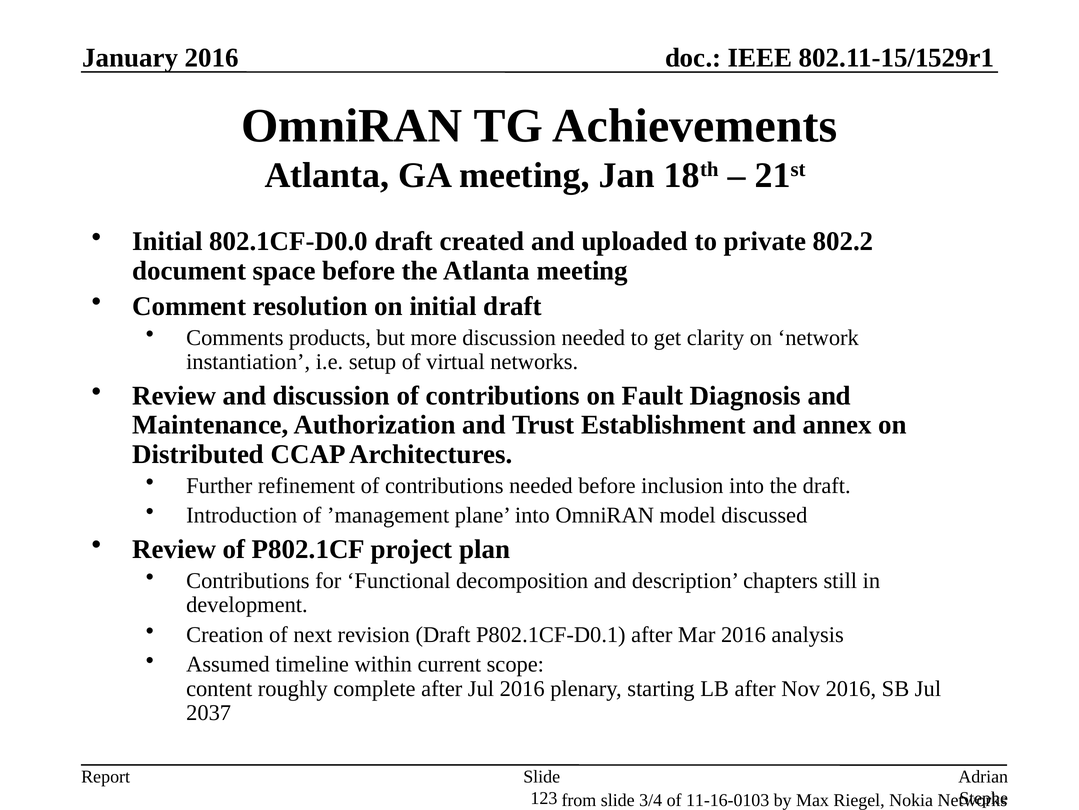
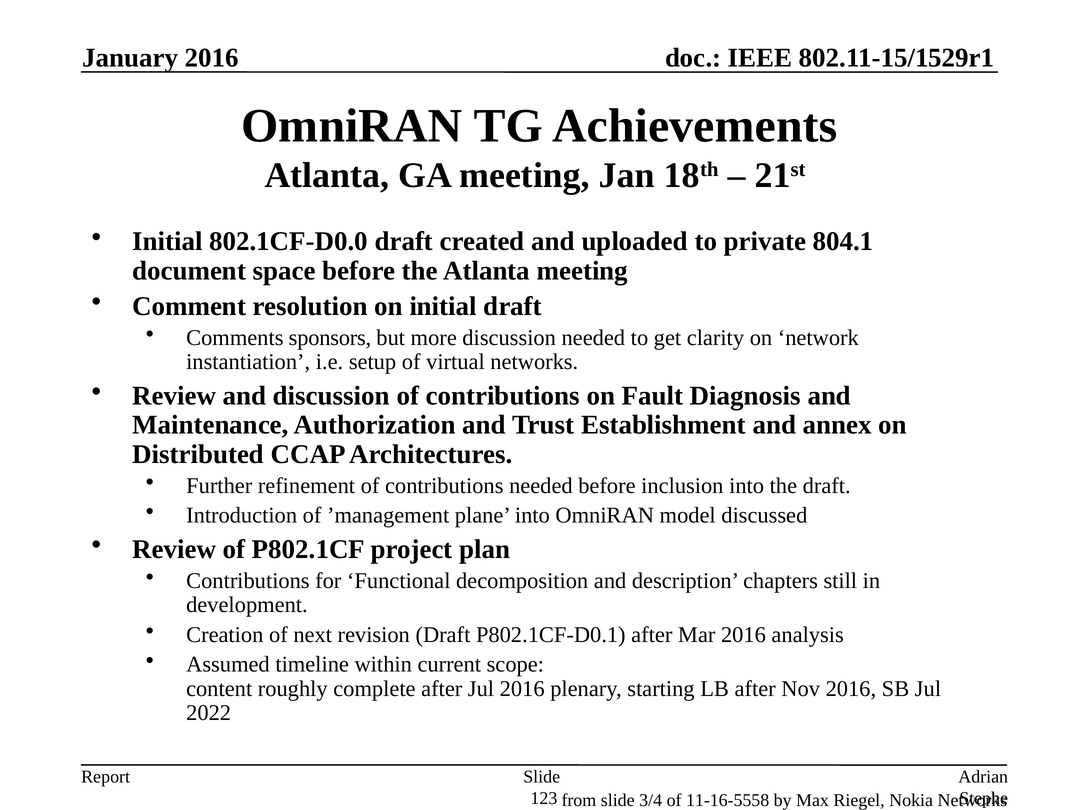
802.2: 802.2 -> 804.1
products: products -> sponsors
2037: 2037 -> 2022
11-16-0103: 11-16-0103 -> 11-16-5558
